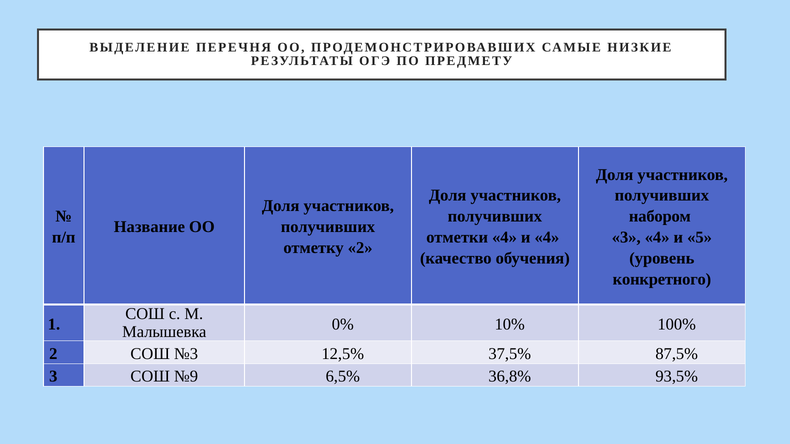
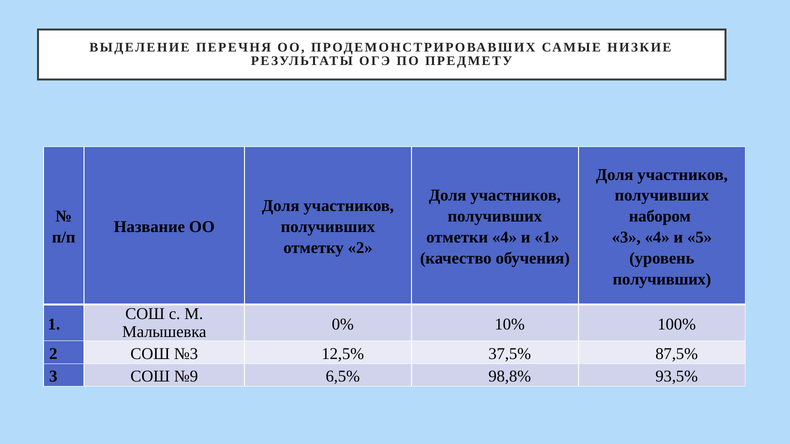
и 4: 4 -> 1
конкретного at (662, 280): конкретного -> получивших
36,8%: 36,8% -> 98,8%
